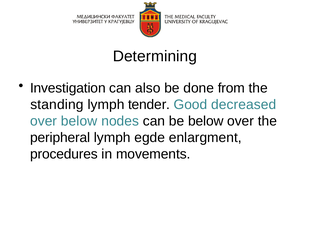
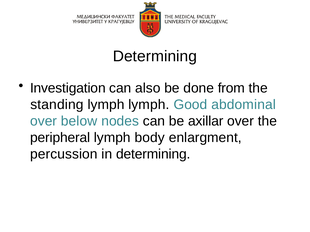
lymph tender: tender -> lymph
decreased: decreased -> abdominal
be below: below -> axillar
egde: egde -> body
procedures: procedures -> percussion
in movements: movements -> determining
